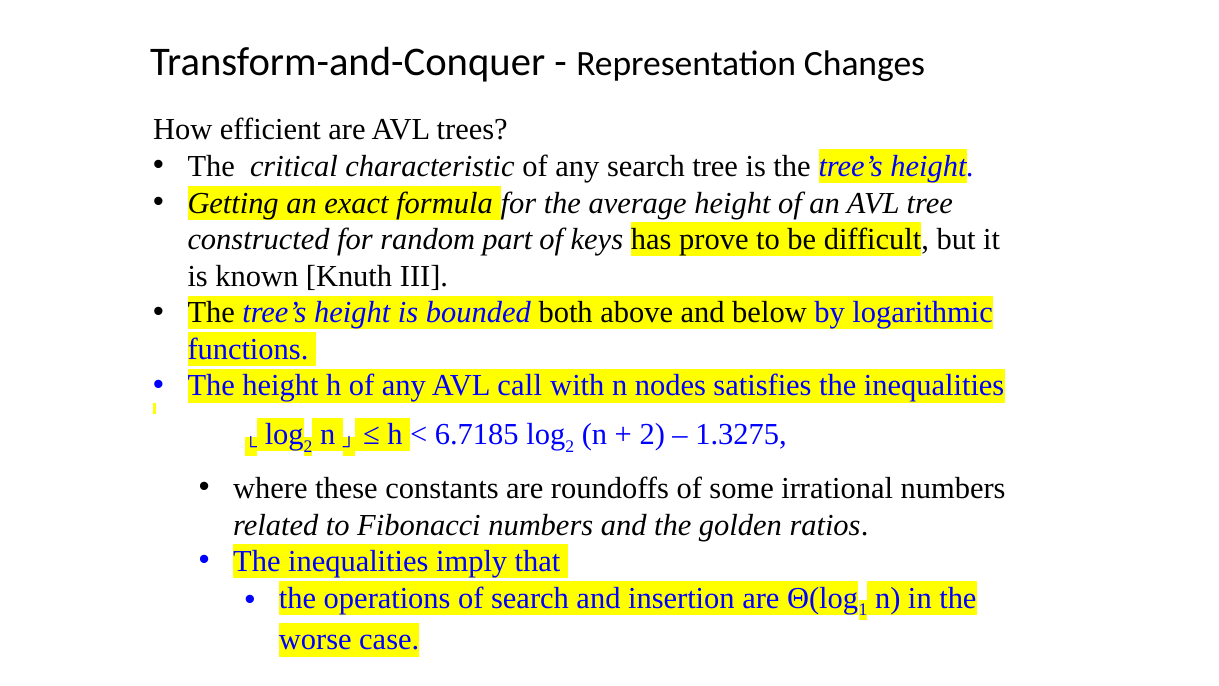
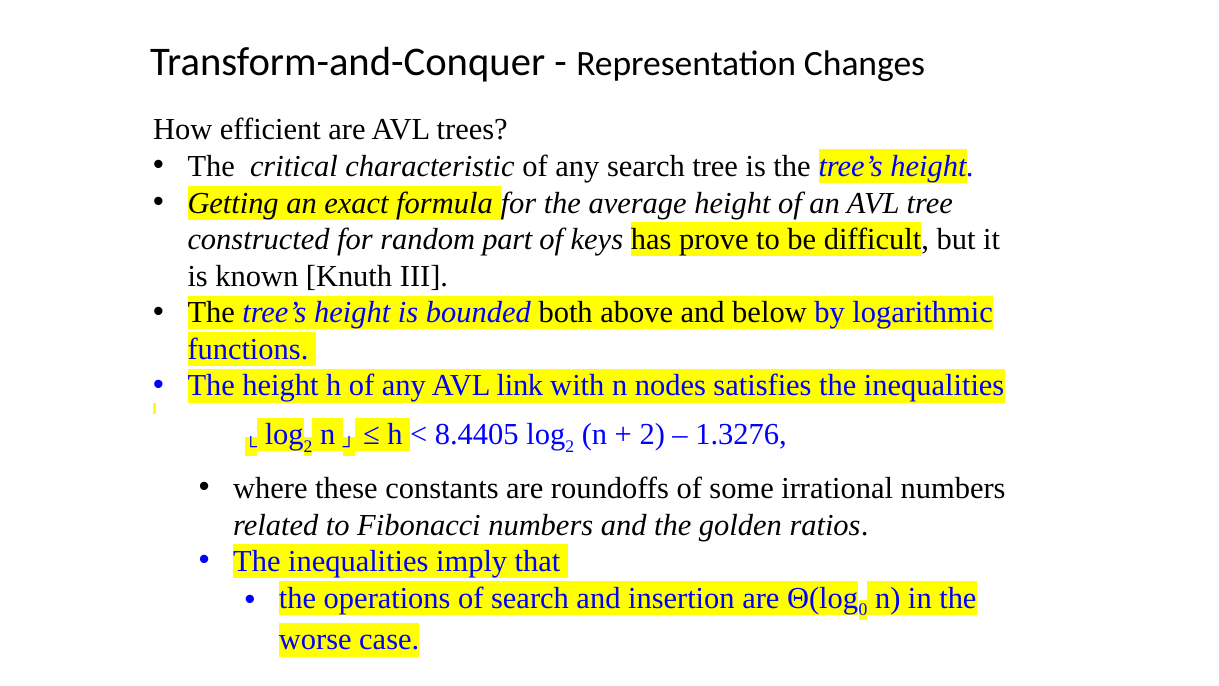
call: call -> link
6.7185: 6.7185 -> 8.4405
1.3275: 1.3275 -> 1.3276
1: 1 -> 0
